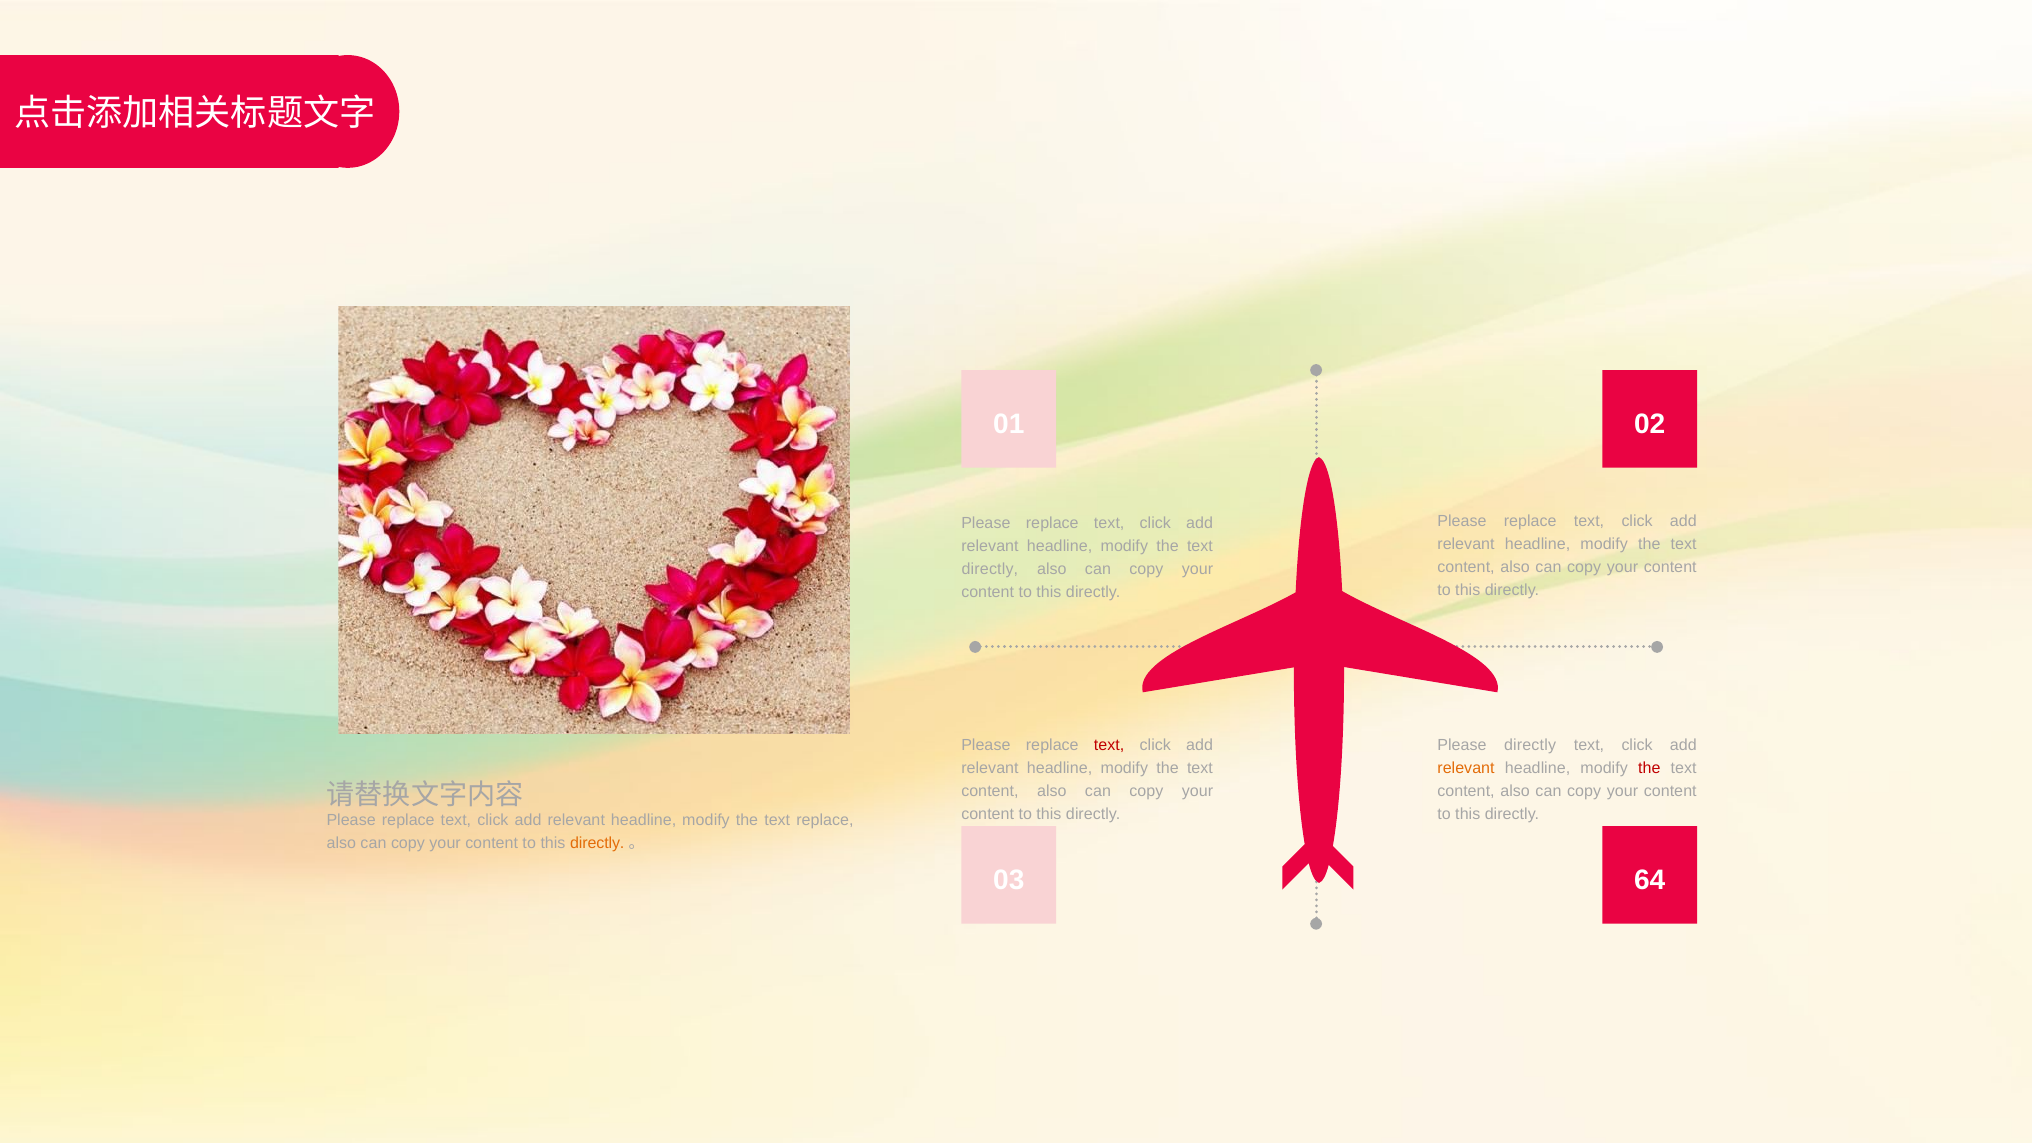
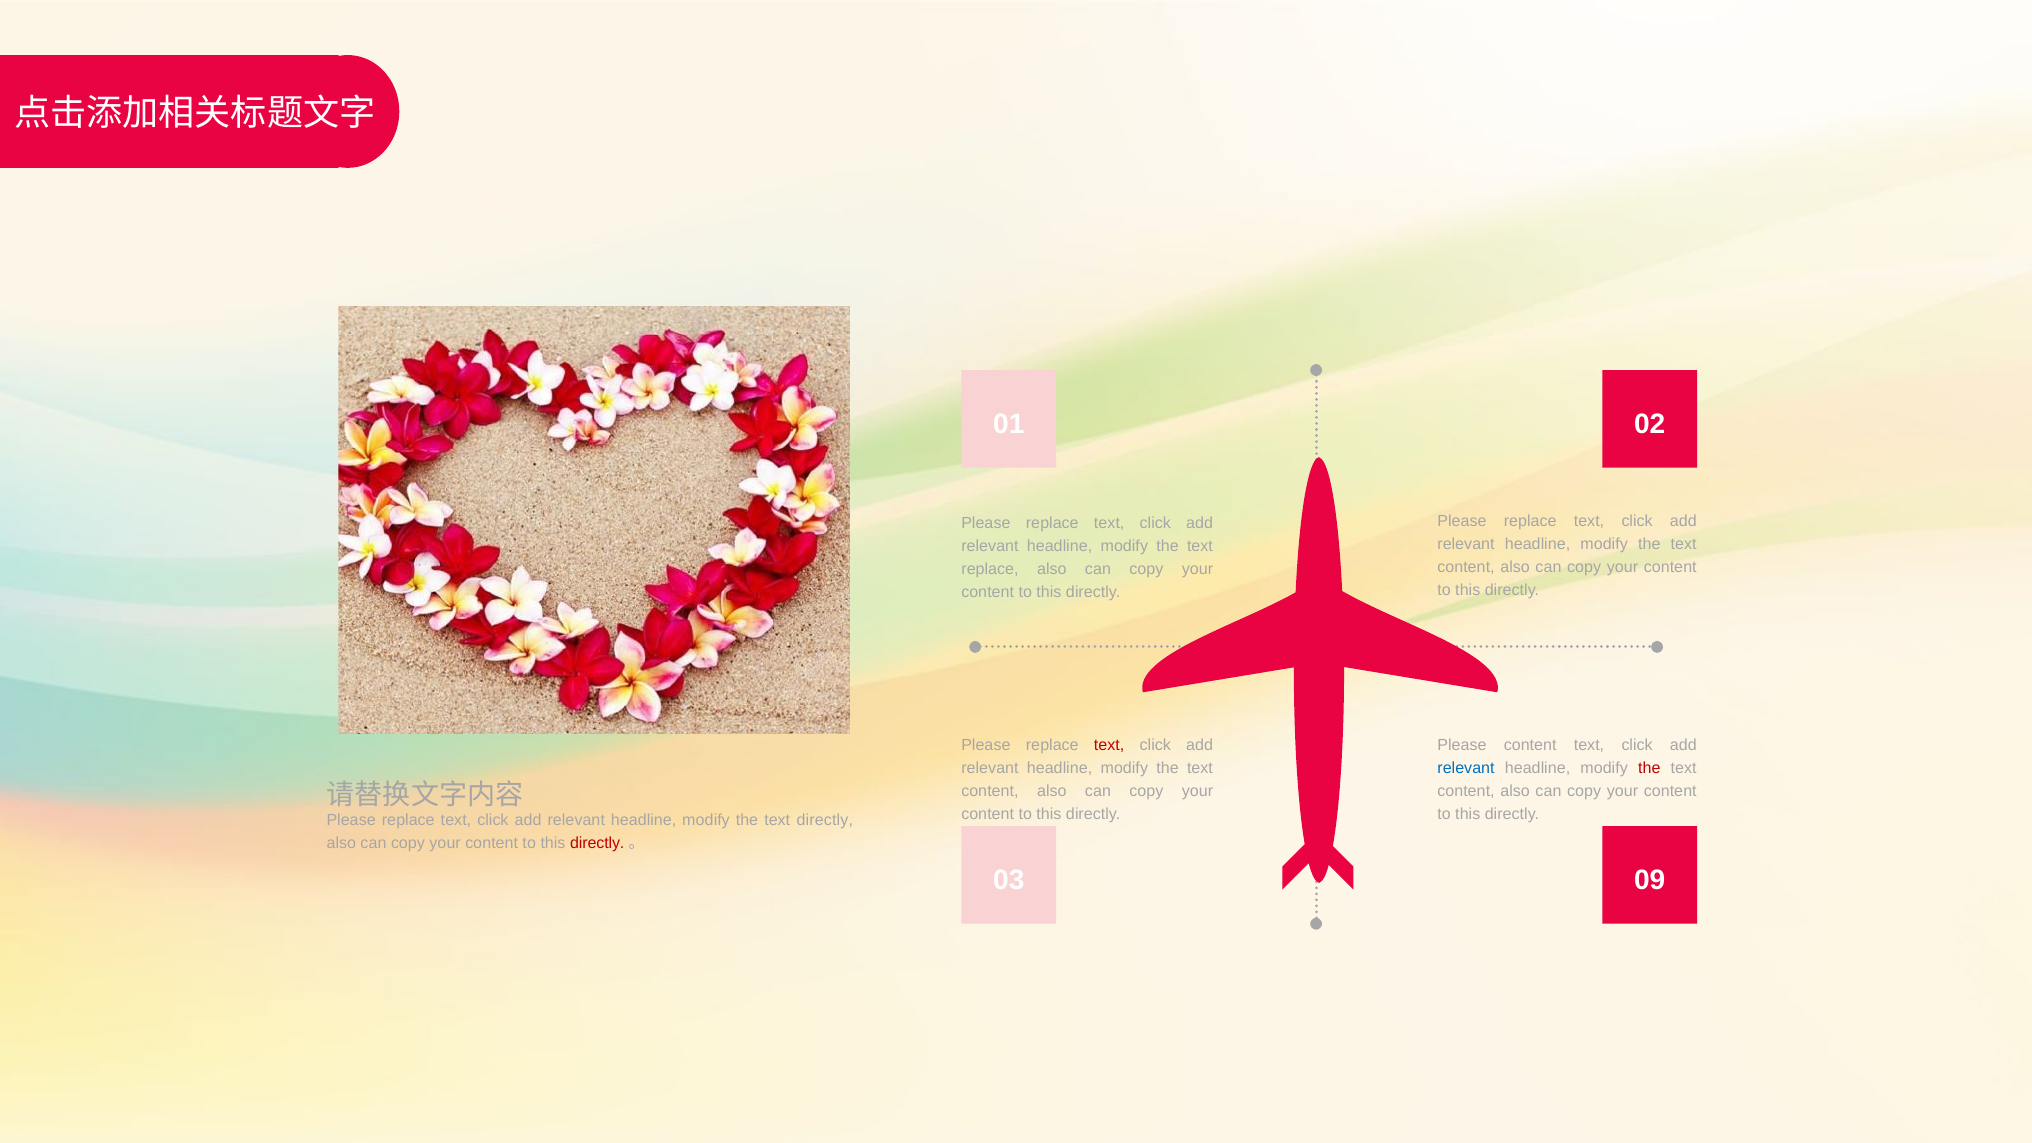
directly at (990, 569): directly -> replace
Please directly: directly -> content
relevant at (1466, 768) colour: orange -> blue
text replace: replace -> directly
directly at (597, 843) colour: orange -> red
64: 64 -> 09
